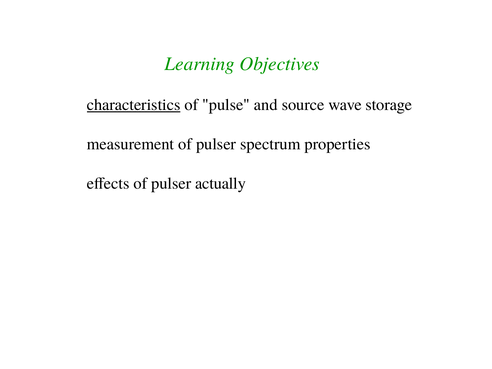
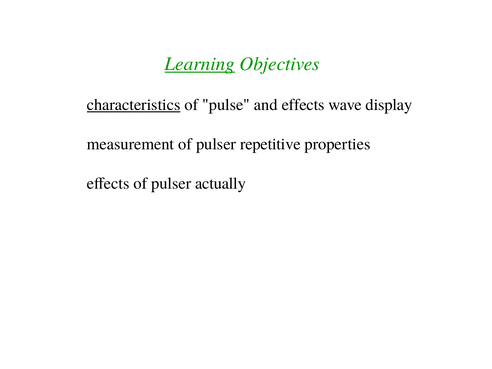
Learning underline: none -> present
and source: source -> effects
storage: storage -> display
spectrum: spectrum -> repetitive
